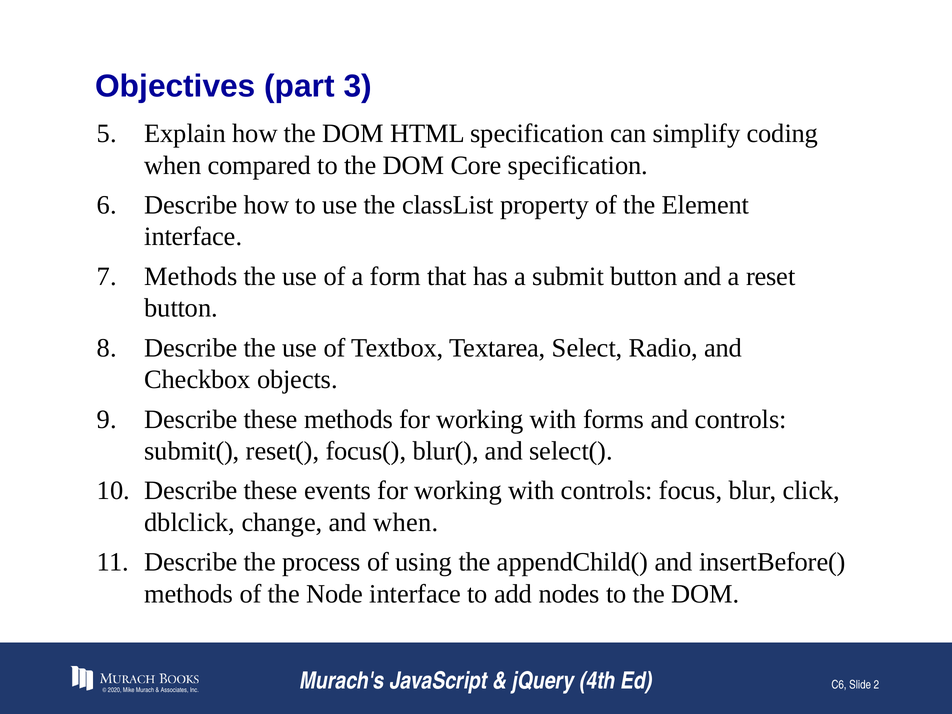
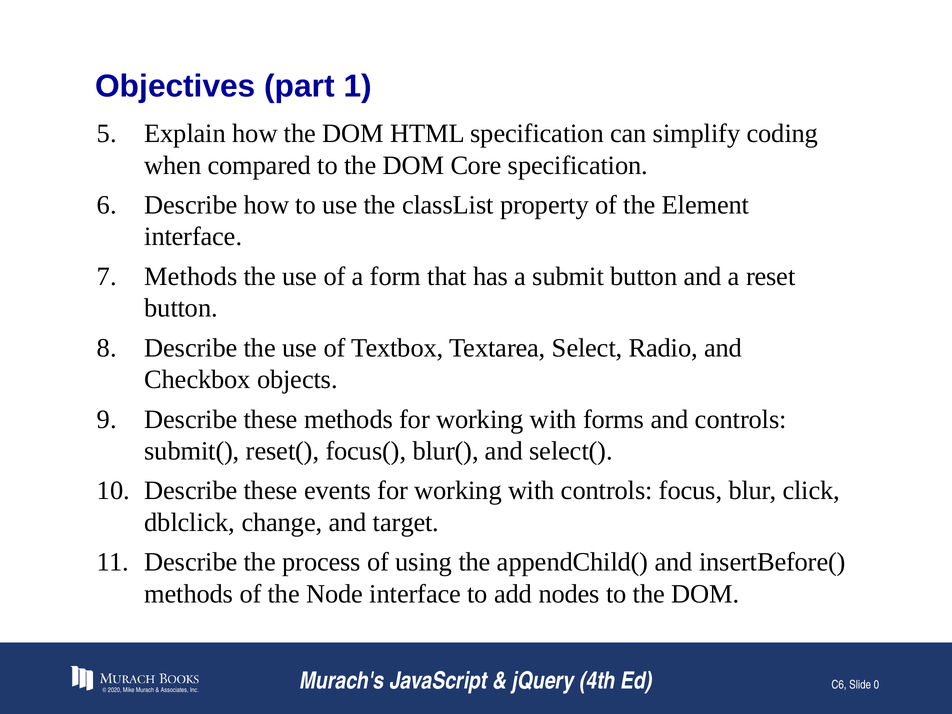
3: 3 -> 1
and when: when -> target
2: 2 -> 0
